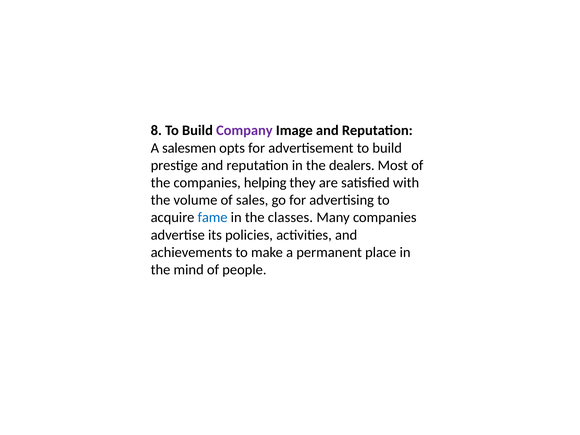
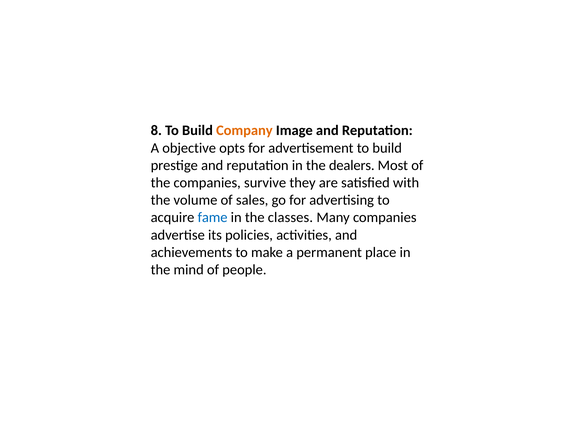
Company colour: purple -> orange
salesmen: salesmen -> objective
helping: helping -> survive
